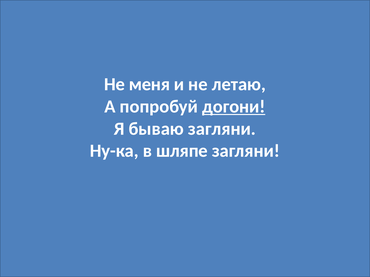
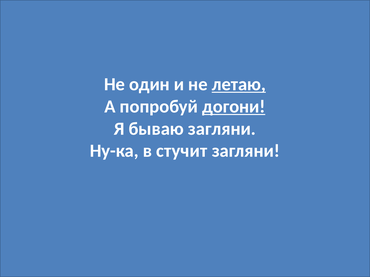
меня: меня -> один
летаю underline: none -> present
шляпе: шляпе -> стучит
